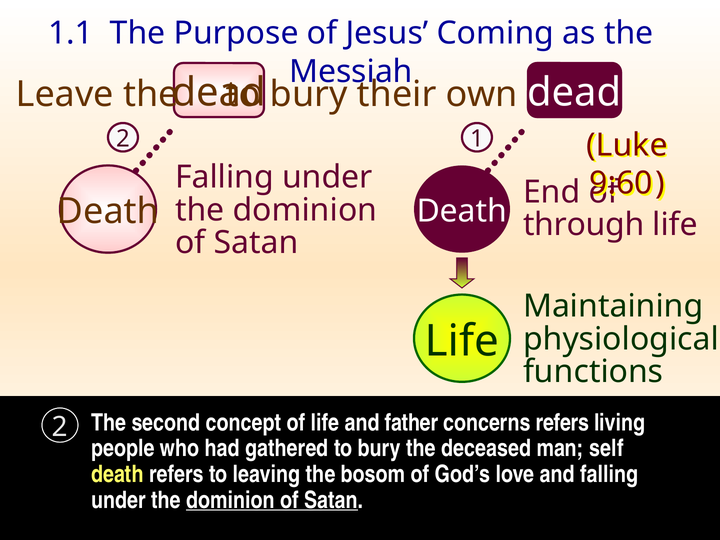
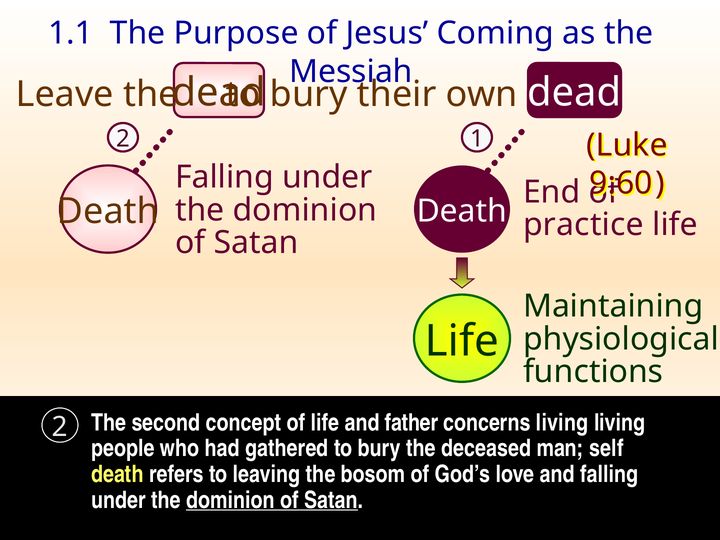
through: through -> practice
concerns refers: refers -> living
